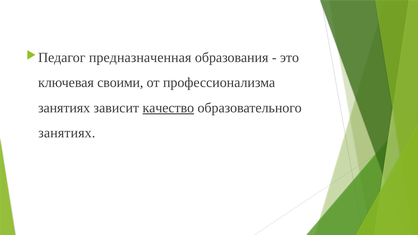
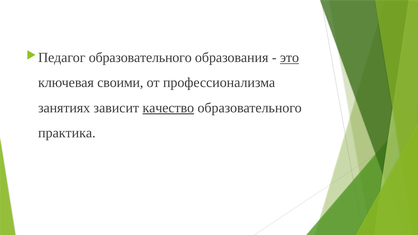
предназначенная at (140, 58): предназначенная -> образовательного
это underline: none -> present
занятиях at (67, 133): занятиях -> практика
